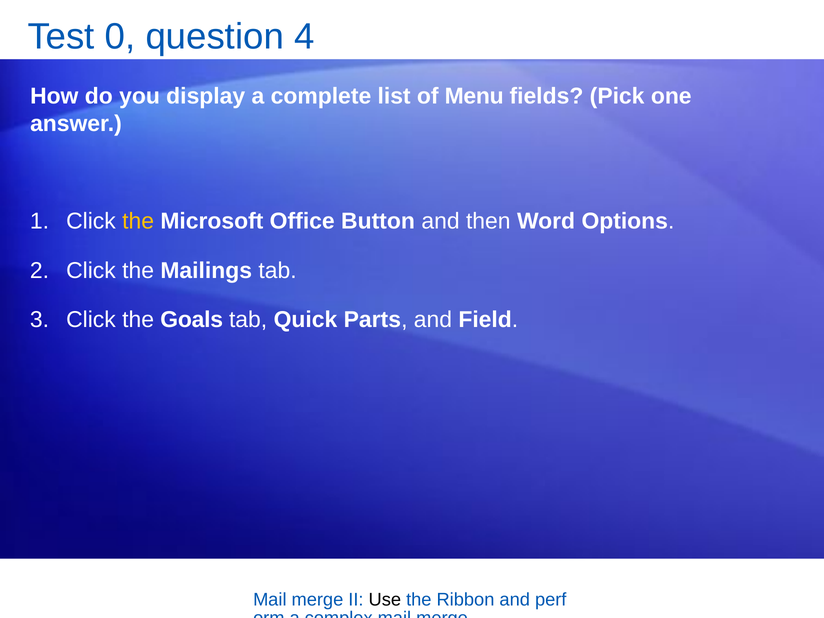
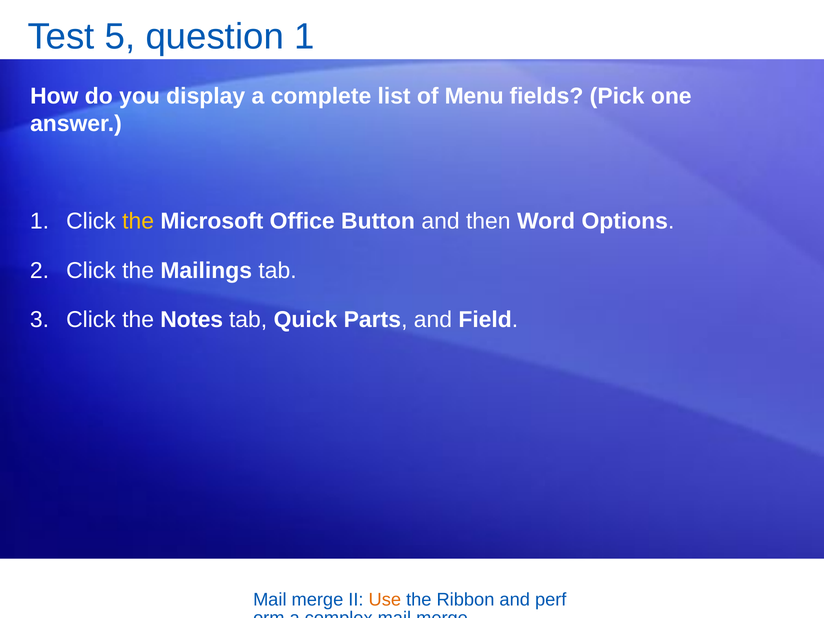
0: 0 -> 5
question 4: 4 -> 1
Goals: Goals -> Notes
Use colour: black -> orange
